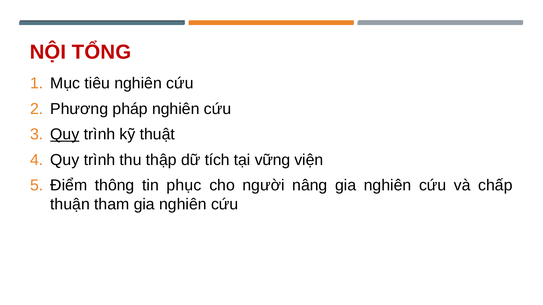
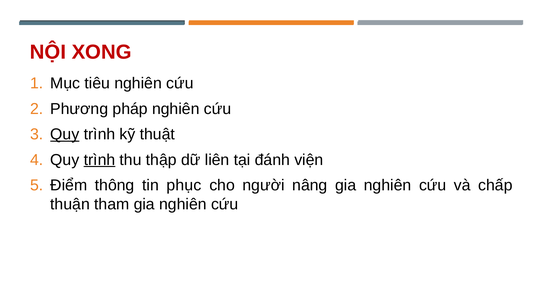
TỔNG: TỔNG -> XONG
trình at (99, 160) underline: none -> present
tích: tích -> liên
vững: vững -> đánh
